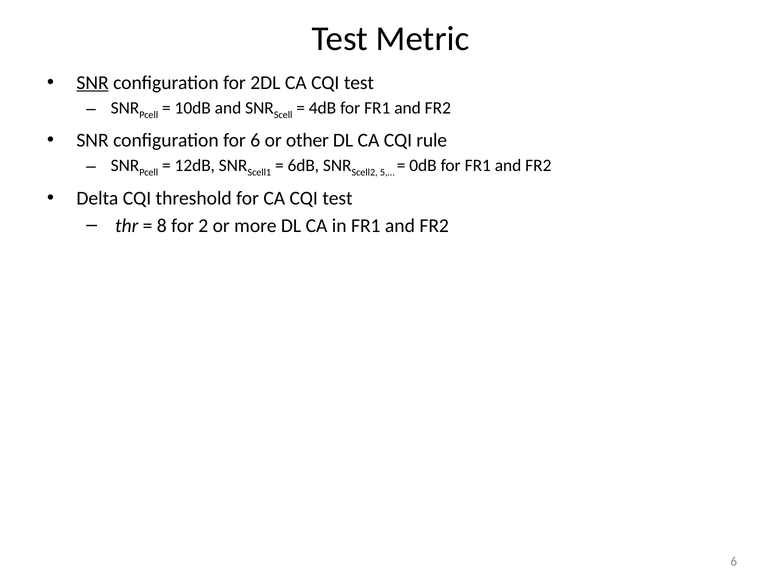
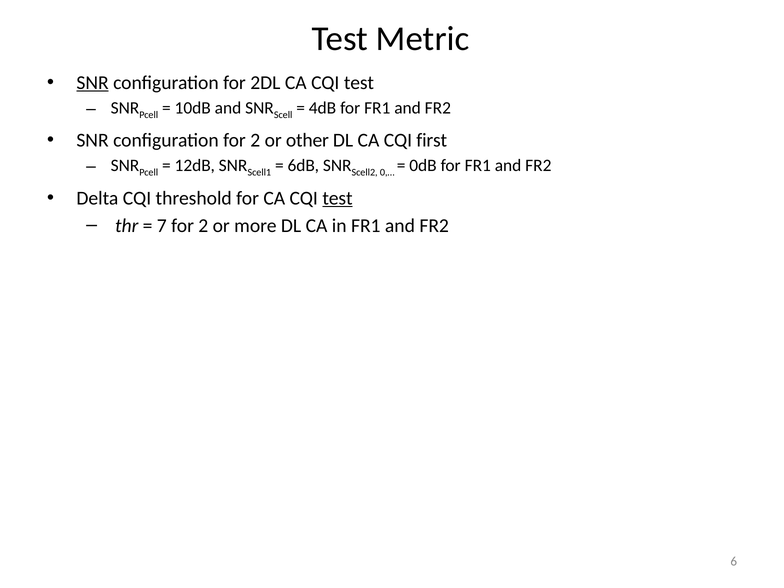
configuration for 6: 6 -> 2
rule: rule -> first
5,…: 5,… -> 0,…
test at (337, 198) underline: none -> present
8: 8 -> 7
